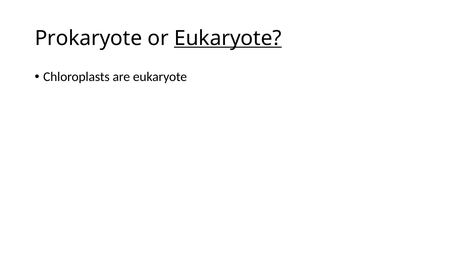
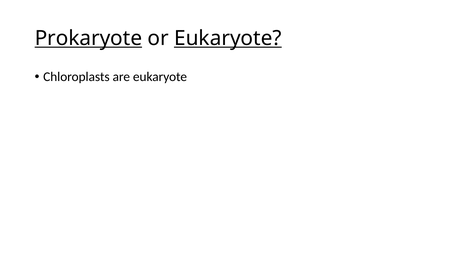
Prokaryote underline: none -> present
